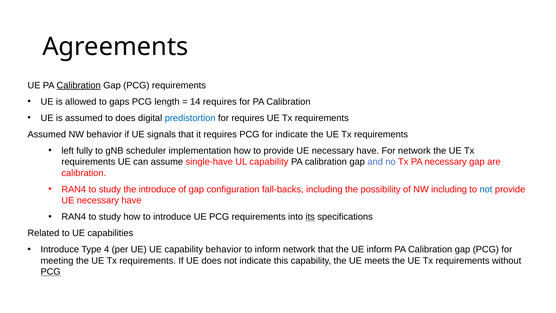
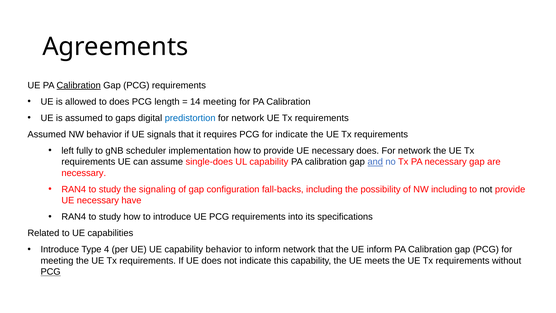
to gaps: gaps -> does
14 requires: requires -> meeting
to does: does -> gaps
requires at (248, 118): requires -> network
have at (368, 151): have -> does
single-have: single-have -> single-does
and underline: none -> present
calibration at (84, 173): calibration -> necessary
the introduce: introduce -> signaling
not at (486, 189) colour: blue -> black
its underline: present -> none
